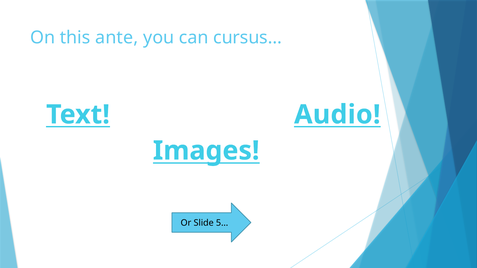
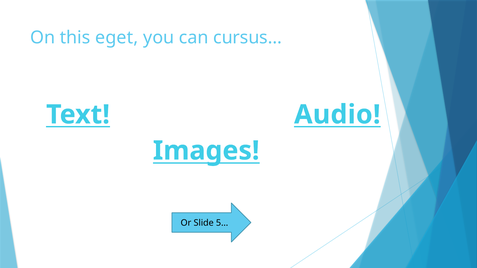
ante: ante -> eget
